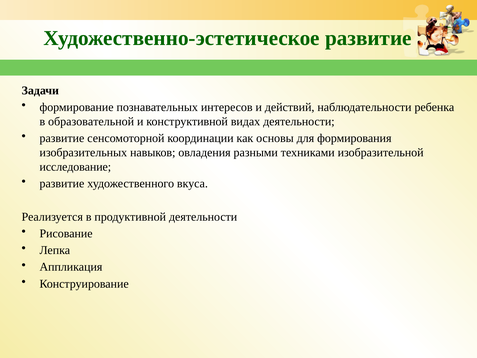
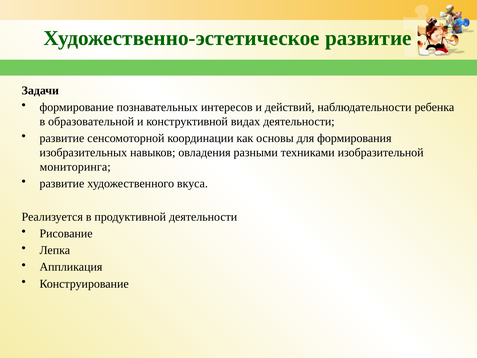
исследование: исследование -> мониторинга
